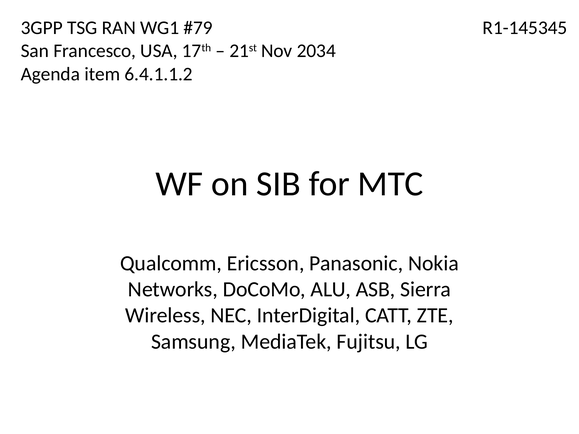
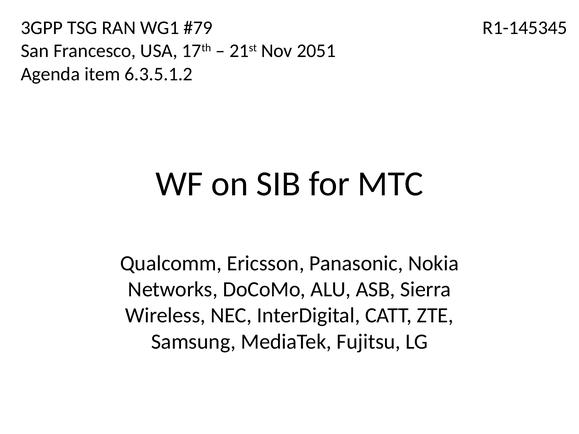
2034: 2034 -> 2051
6.4.1.1.2: 6.4.1.1.2 -> 6.3.5.1.2
